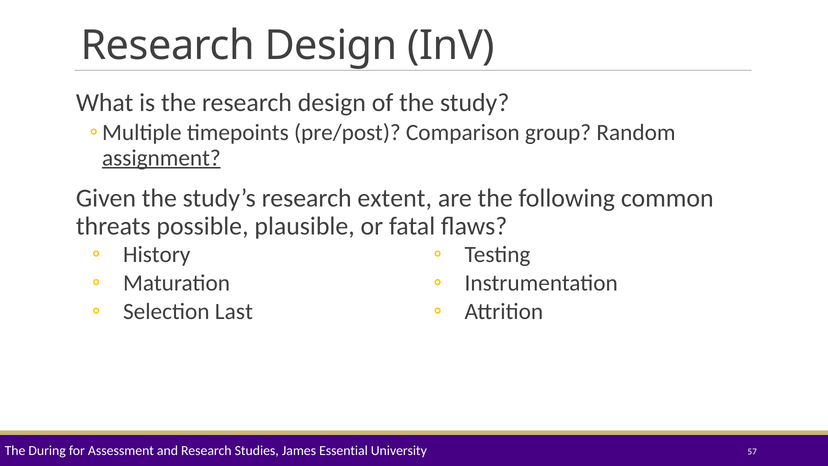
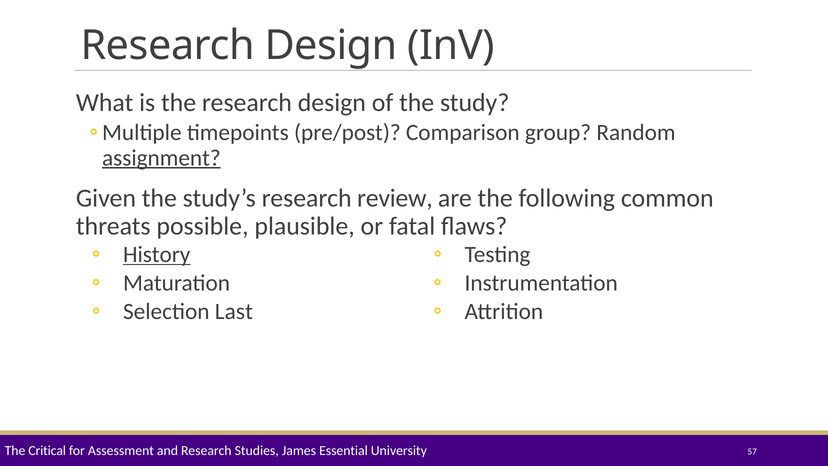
extent: extent -> review
History underline: none -> present
During: During -> Critical
